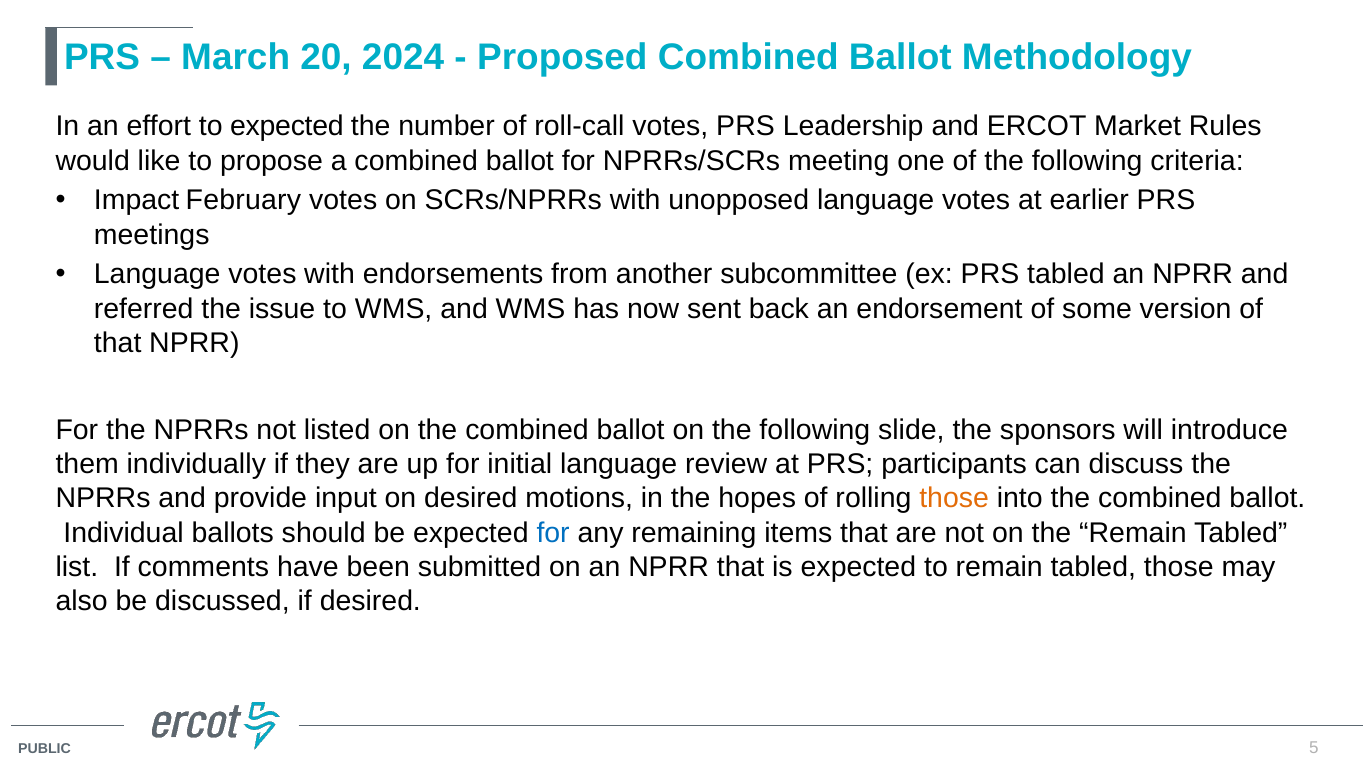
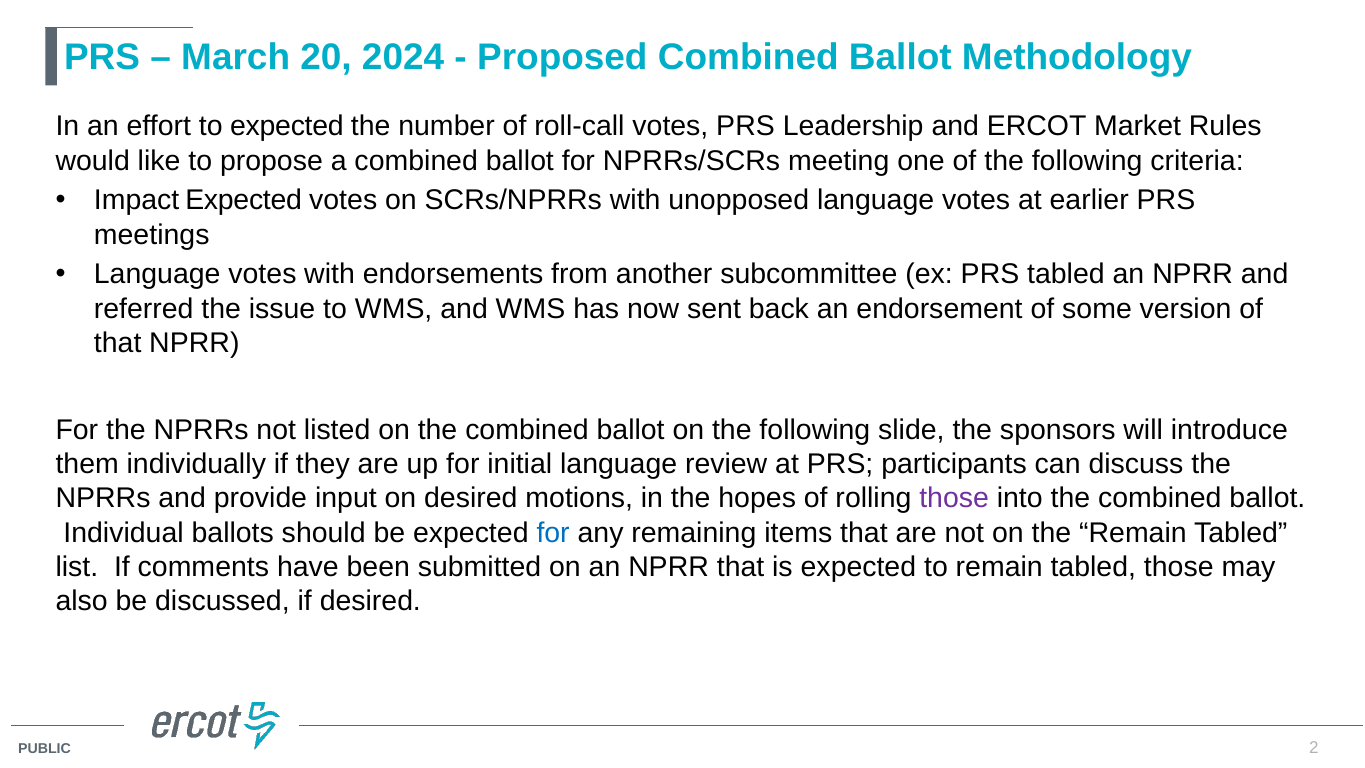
Impact February: February -> Expected
those at (954, 498) colour: orange -> purple
5: 5 -> 2
